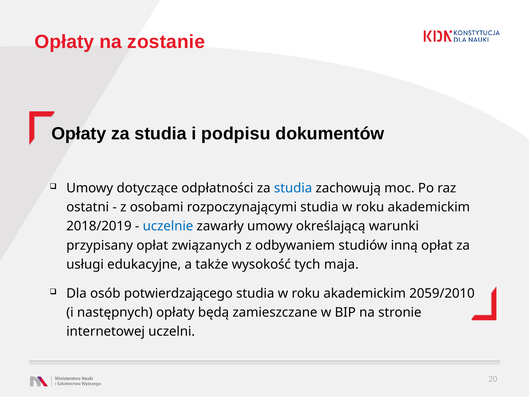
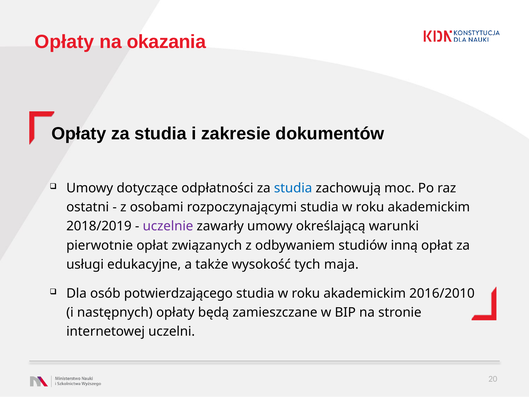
zostanie: zostanie -> okazania
podpisu: podpisu -> zakresie
uczelnie colour: blue -> purple
przypisany: przypisany -> pierwotnie
2059/2010: 2059/2010 -> 2016/2010
